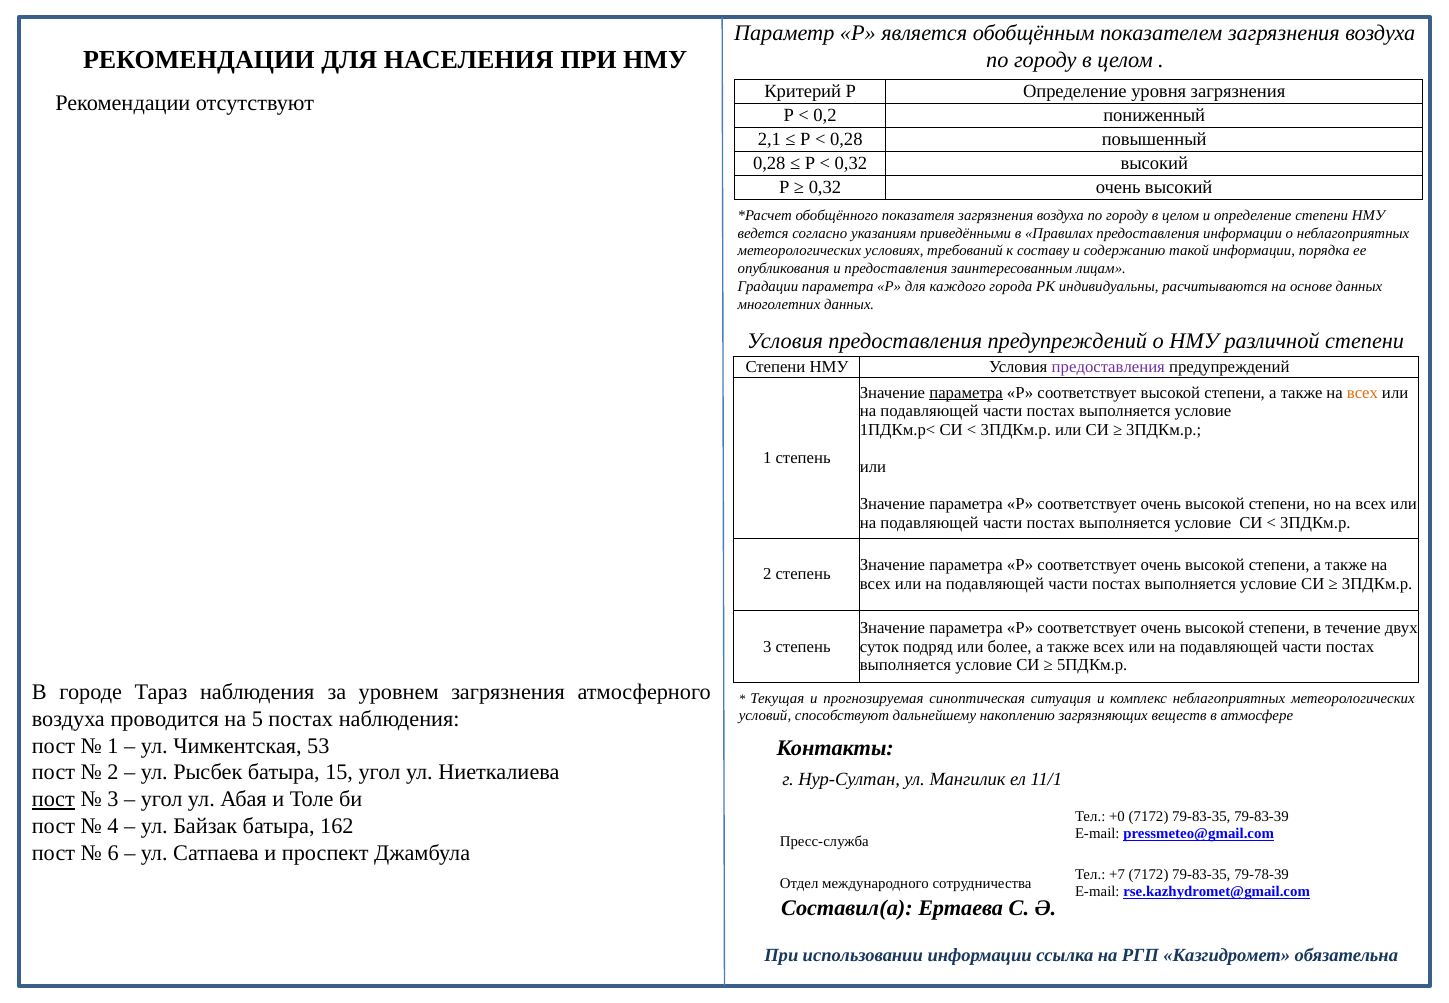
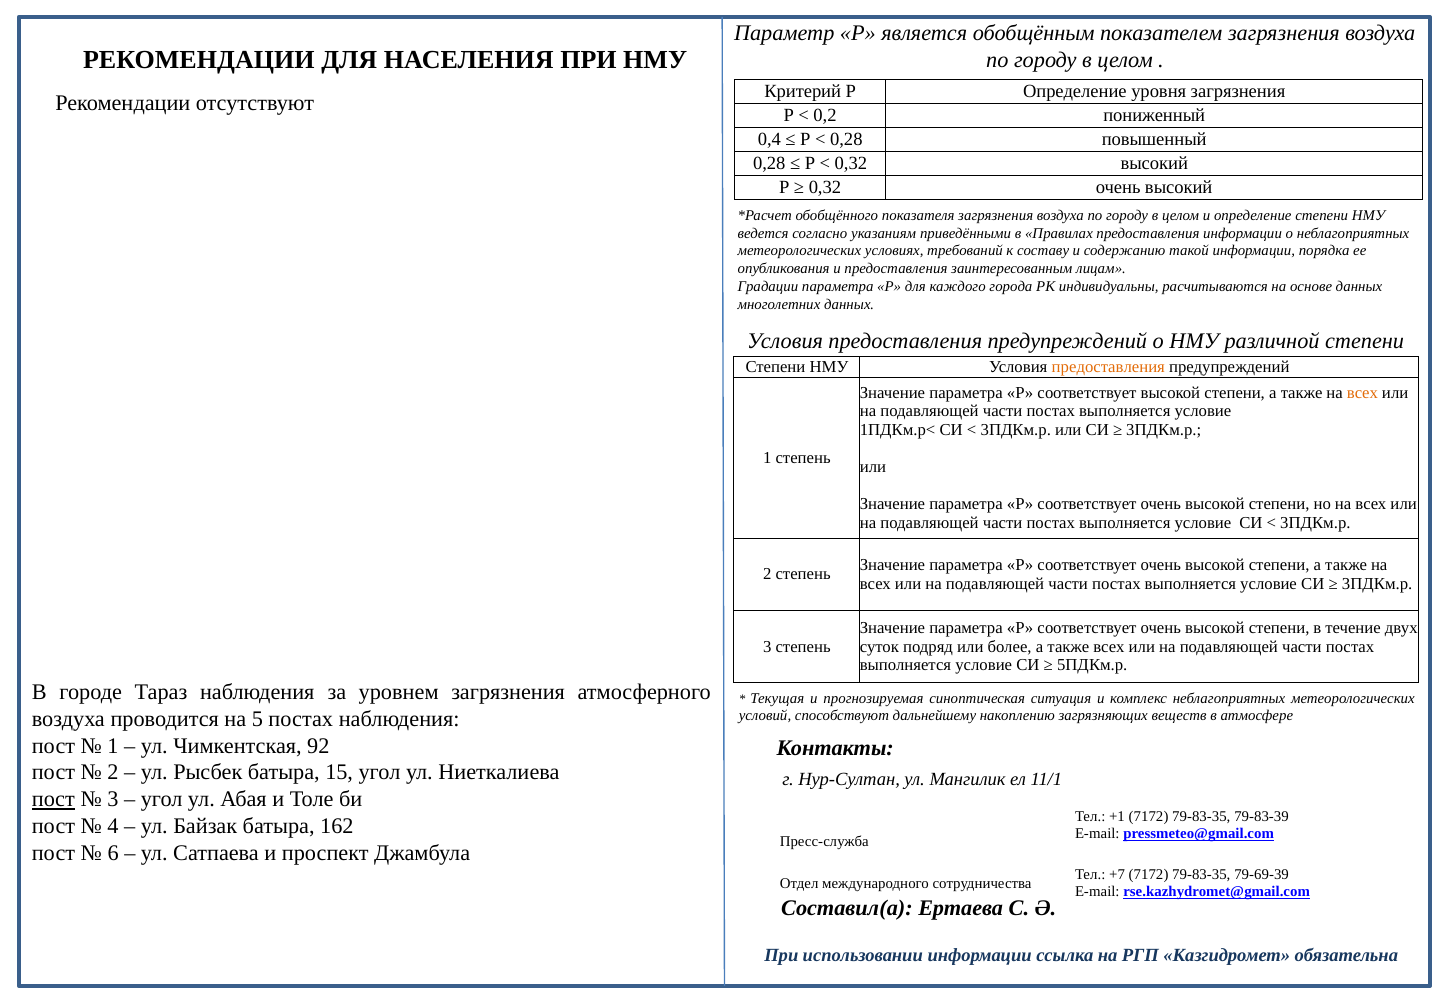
2,1: 2,1 -> 0,4
предоставления at (1108, 367) colour: purple -> orange
параметра at (966, 393) underline: present -> none
53: 53 -> 92
+0: +0 -> +1
79-78-39: 79-78-39 -> 79-69-39
